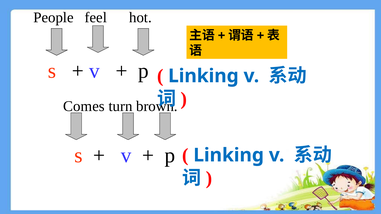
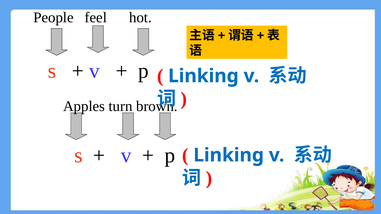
Comes: Comes -> Apples
